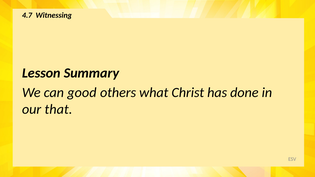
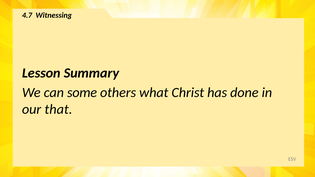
good: good -> some
